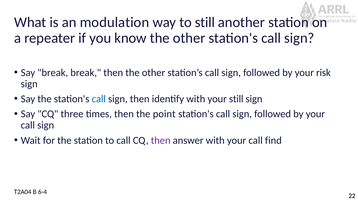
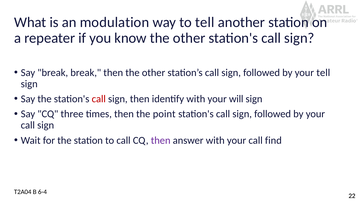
to still: still -> tell
your risk: risk -> tell
call at (99, 99) colour: blue -> red
your still: still -> will
